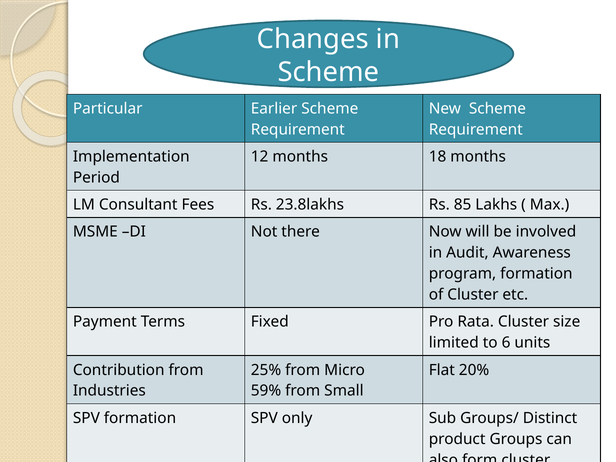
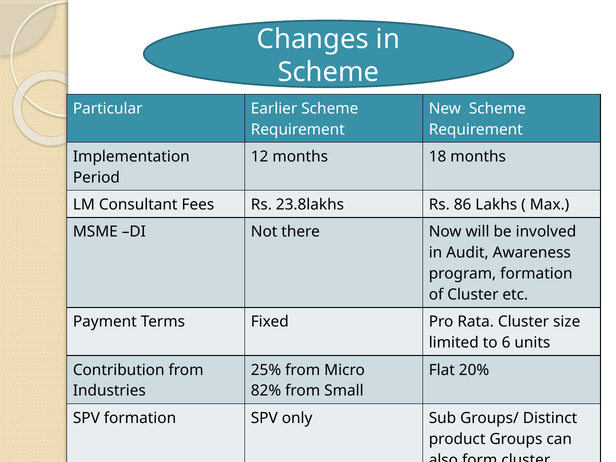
85: 85 -> 86
59%: 59% -> 82%
